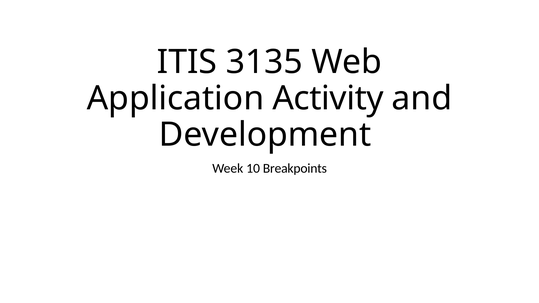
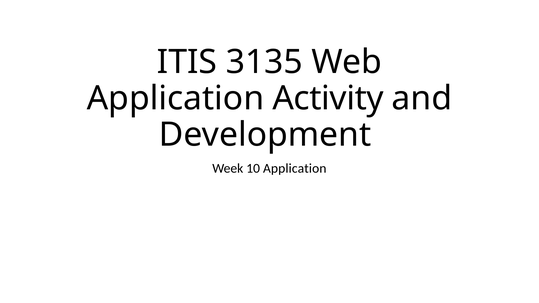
10 Breakpoints: Breakpoints -> Application
